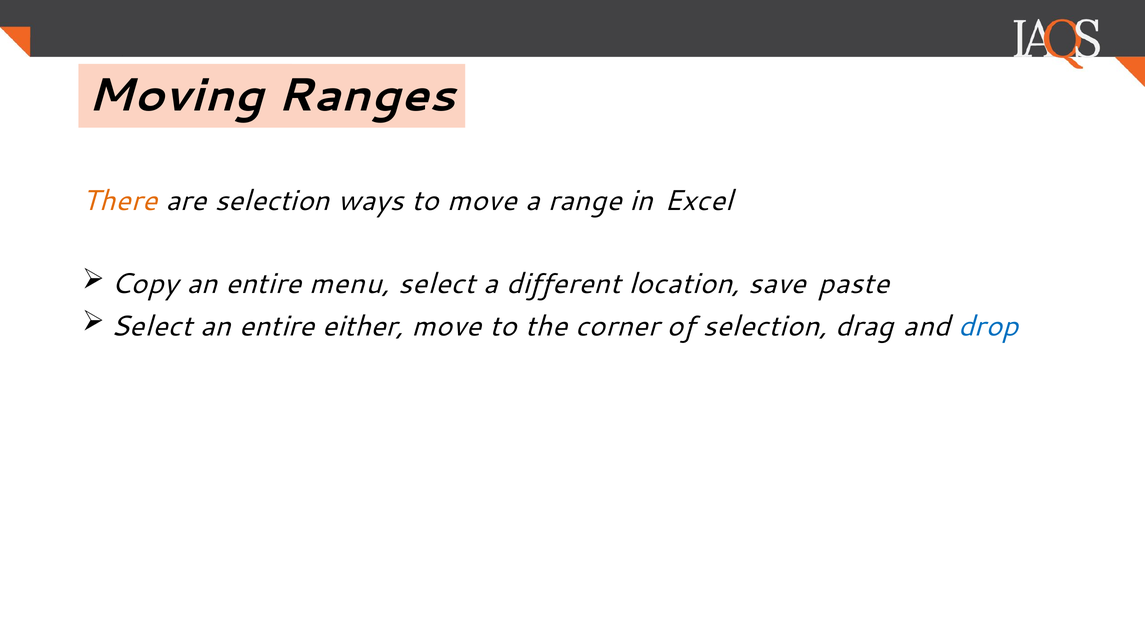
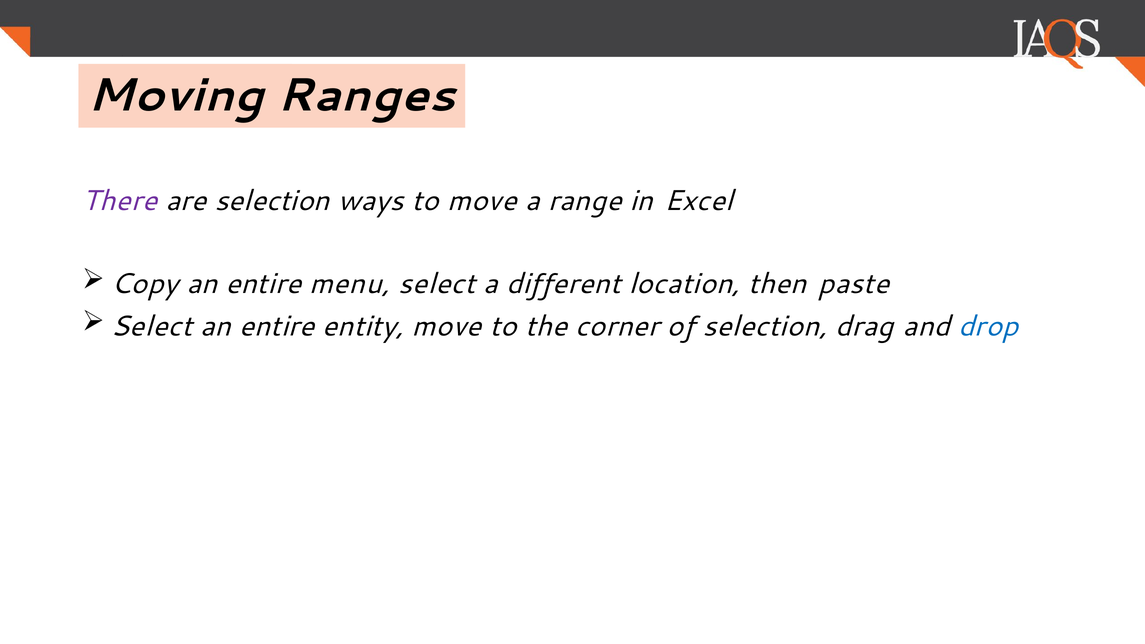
There colour: orange -> purple
save: save -> then
either: either -> entity
